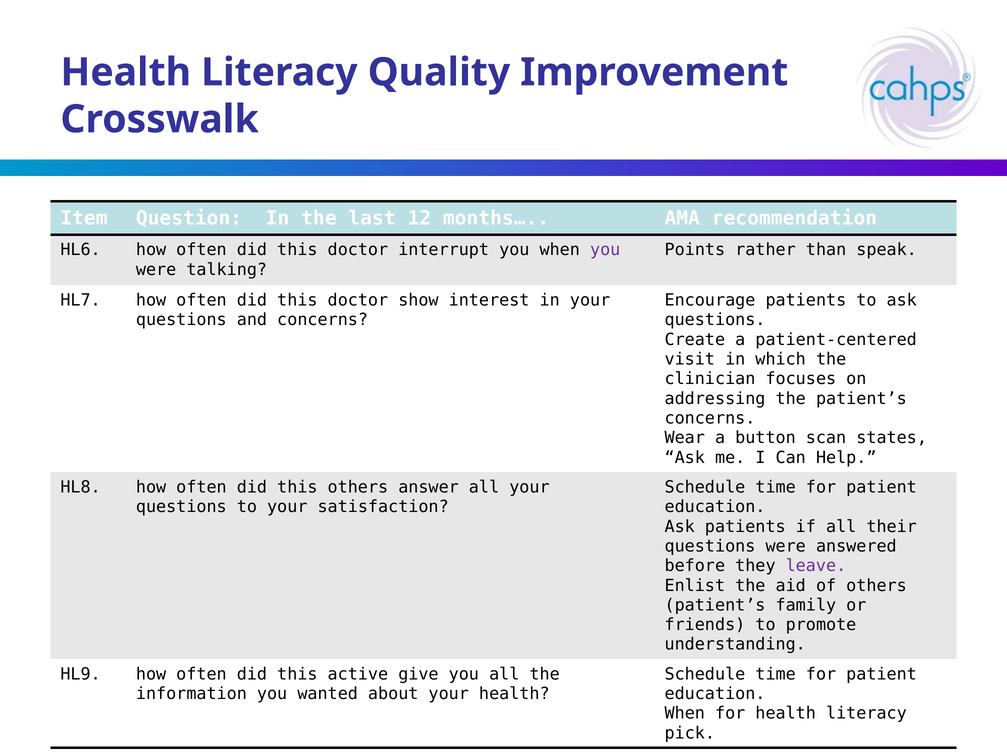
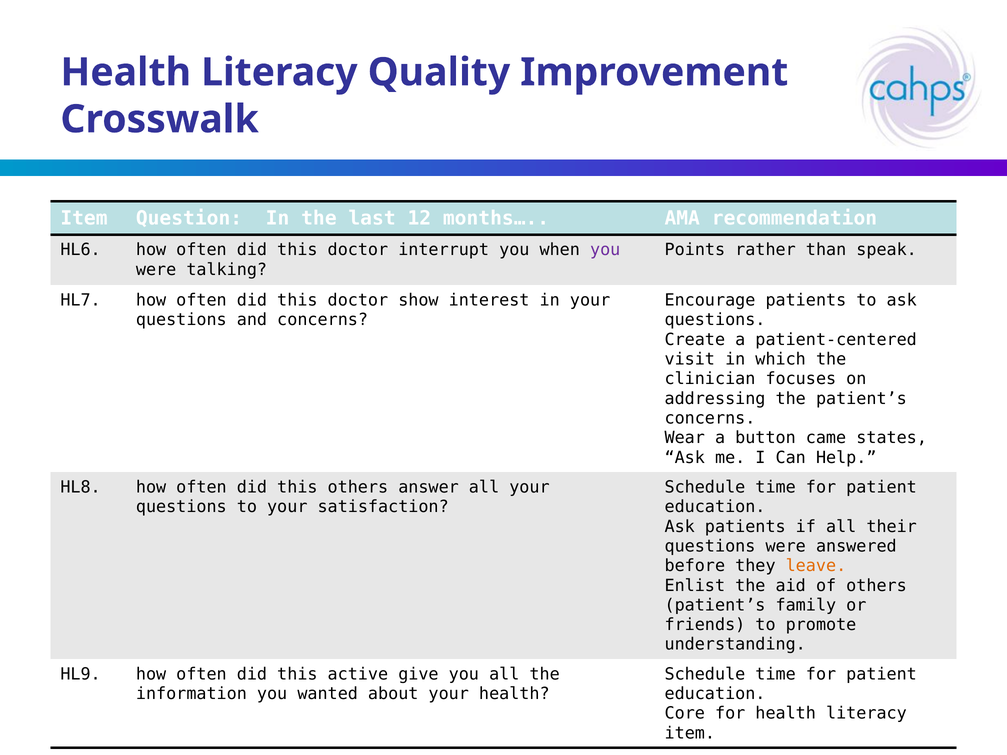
scan: scan -> came
leave colour: purple -> orange
When at (685, 714): When -> Core
pick at (690, 733): pick -> item
